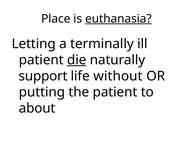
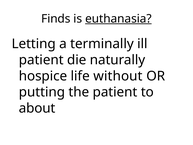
Place: Place -> Finds
die underline: present -> none
support: support -> hospice
